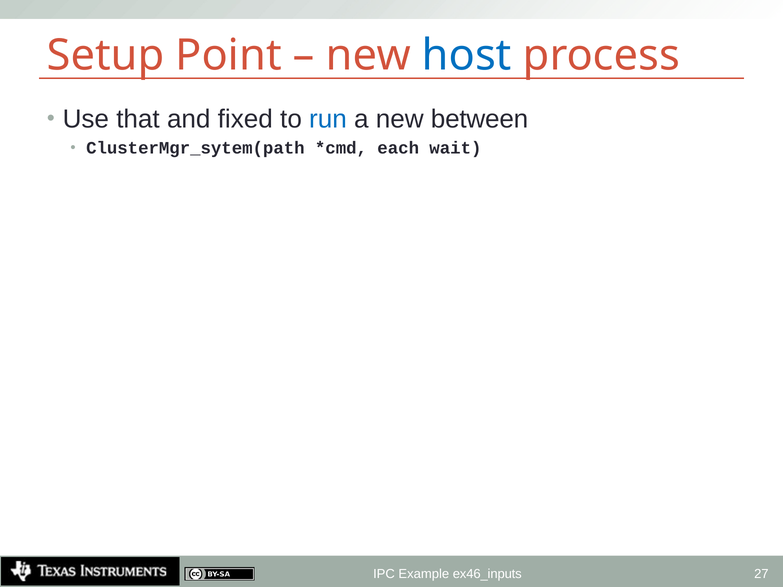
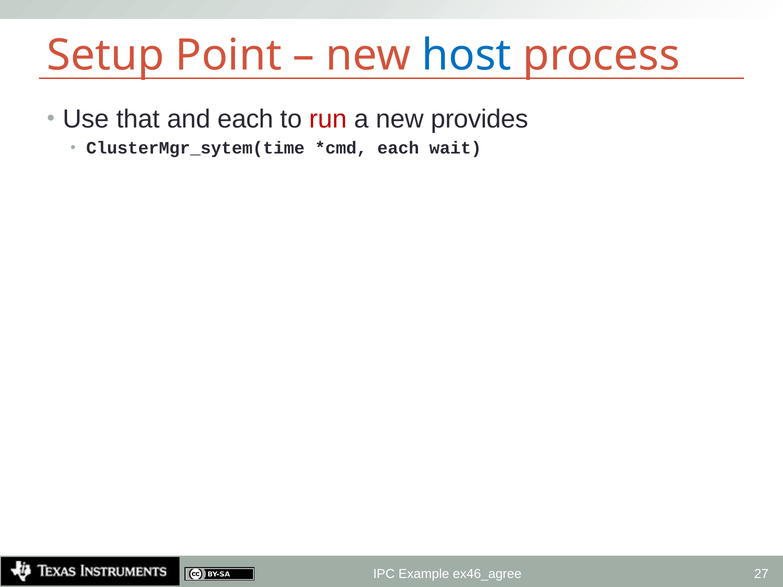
and fixed: fixed -> each
run colour: blue -> red
between: between -> provides
ClusterMgr_sytem(path: ClusterMgr_sytem(path -> ClusterMgr_sytem(time
ex46_inputs: ex46_inputs -> ex46_agree
